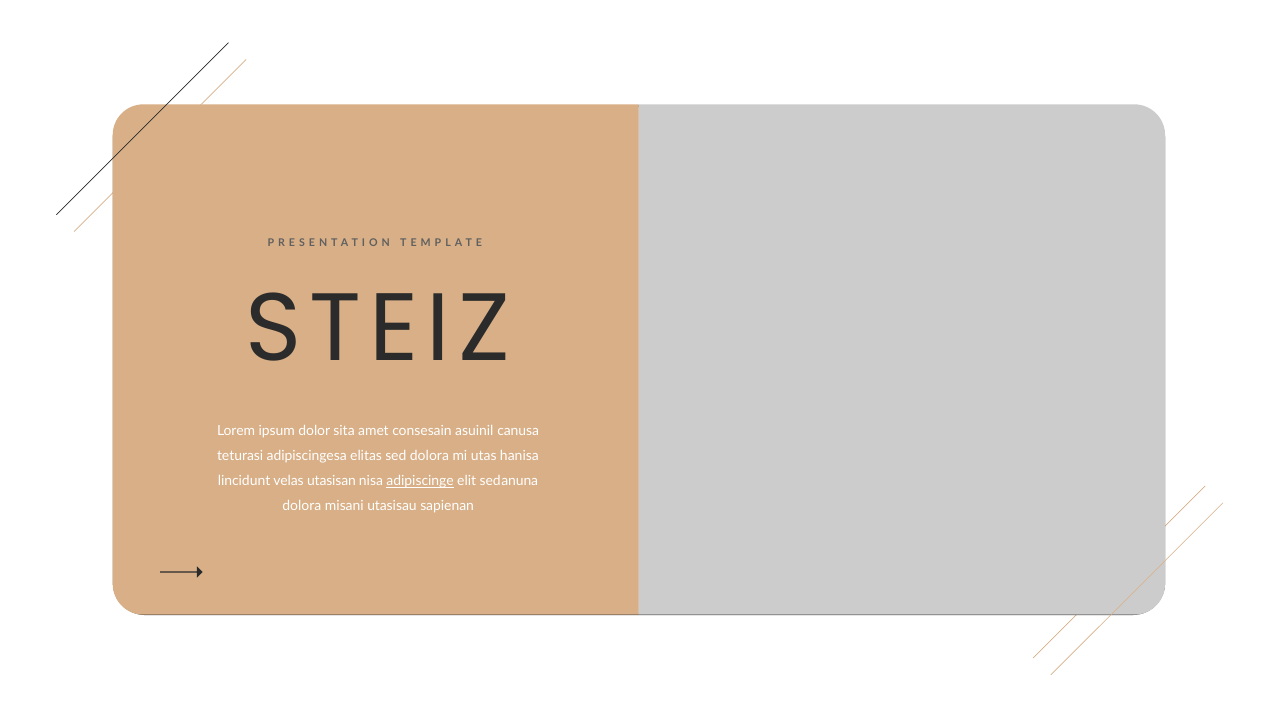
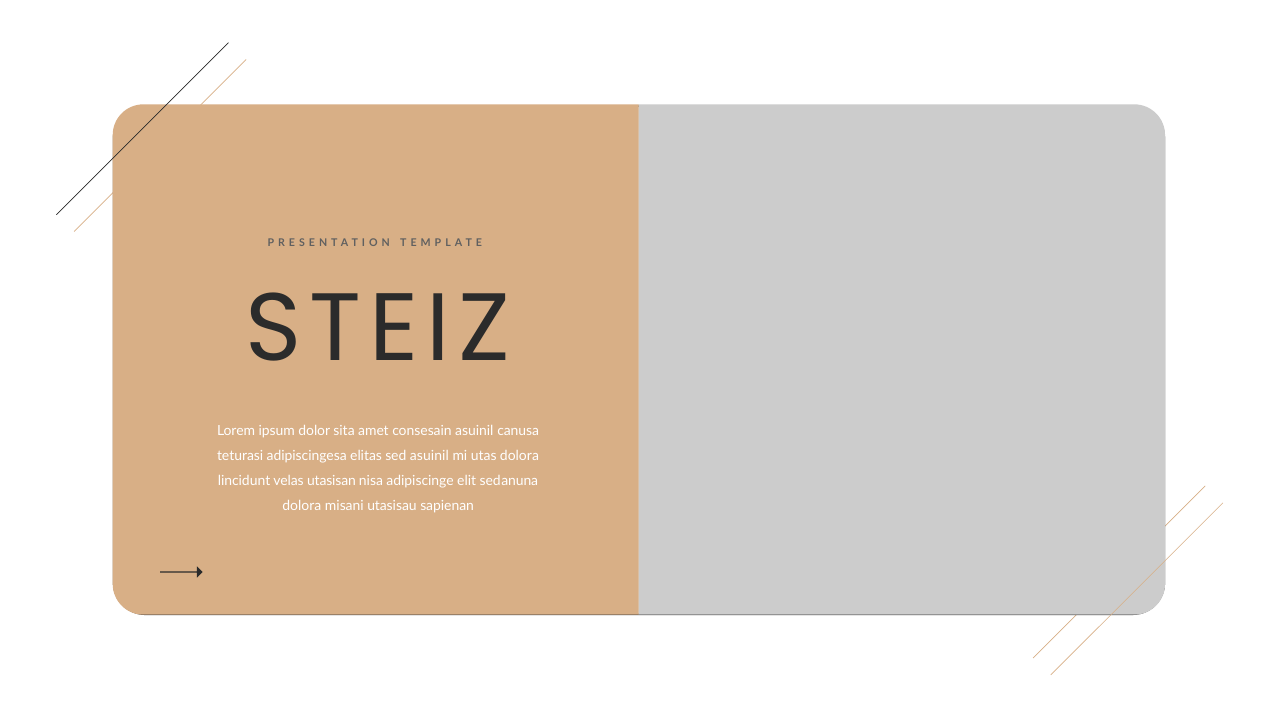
sed dolora: dolora -> asuinil
utas hanisa: hanisa -> dolora
adipiscinge underline: present -> none
